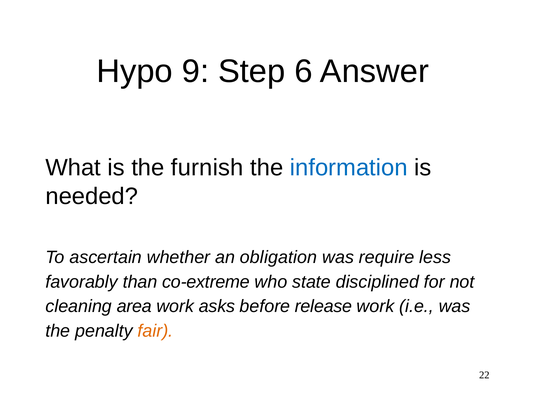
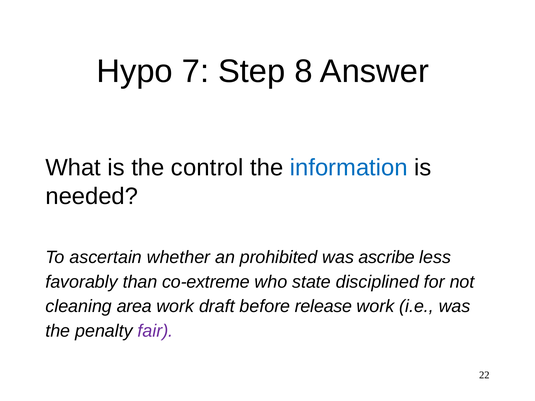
9: 9 -> 7
6: 6 -> 8
furnish: furnish -> control
obligation: obligation -> prohibited
require: require -> ascribe
asks: asks -> draft
fair colour: orange -> purple
